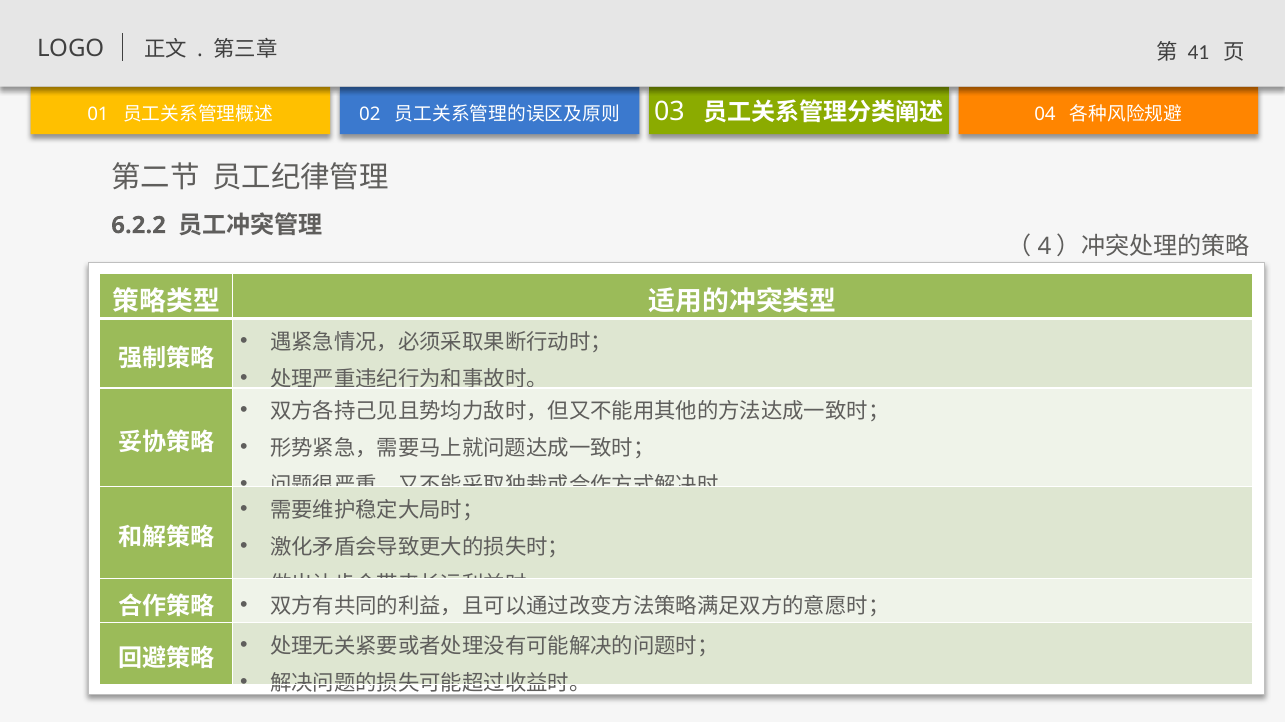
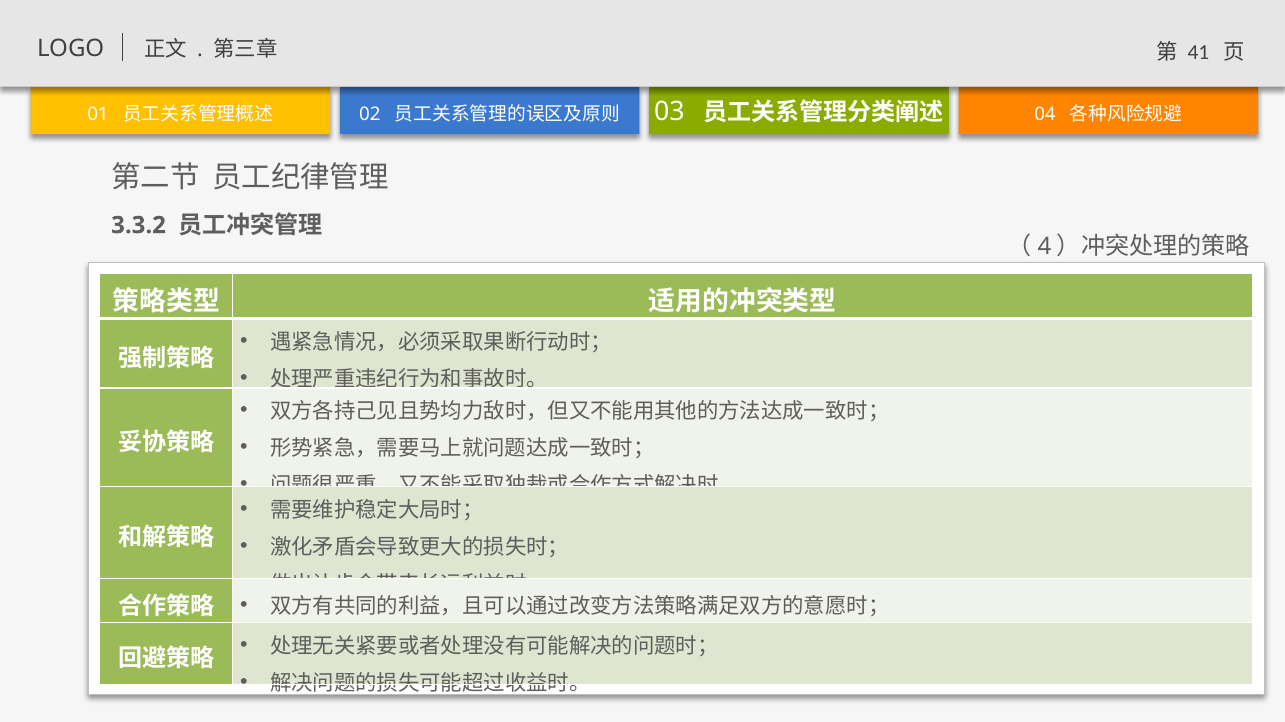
6.2.2: 6.2.2 -> 3.3.2
